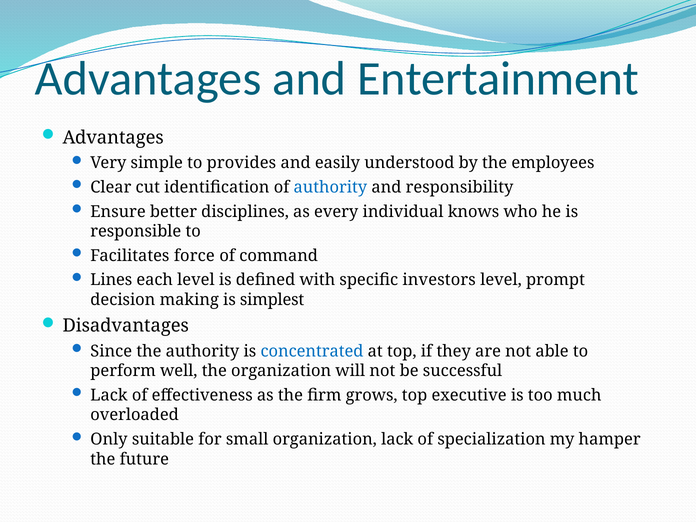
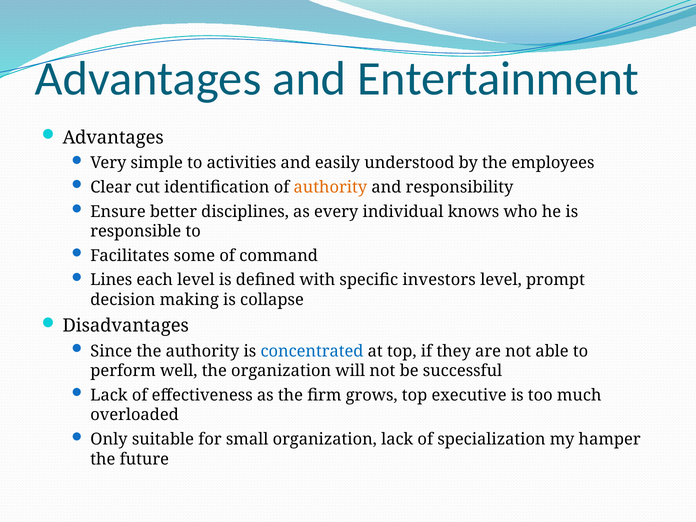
provides: provides -> activities
authority at (330, 187) colour: blue -> orange
force: force -> some
simplest: simplest -> collapse
